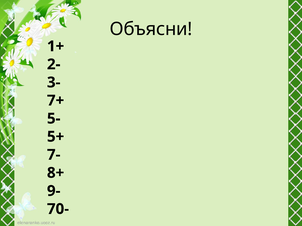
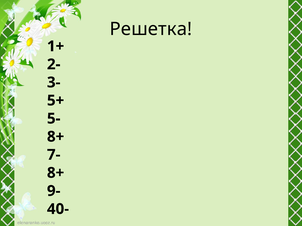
Объясни: Объясни -> Решетка
7+: 7+ -> 5+
5+ at (56, 137): 5+ -> 8+
70-: 70- -> 40-
